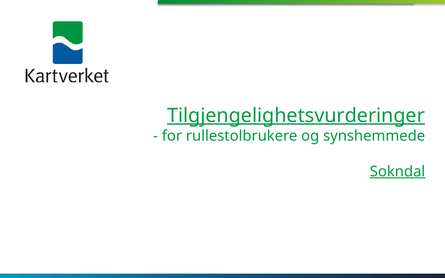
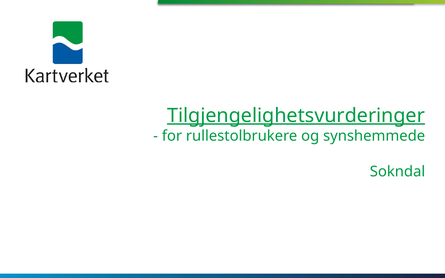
Sokndal underline: present -> none
